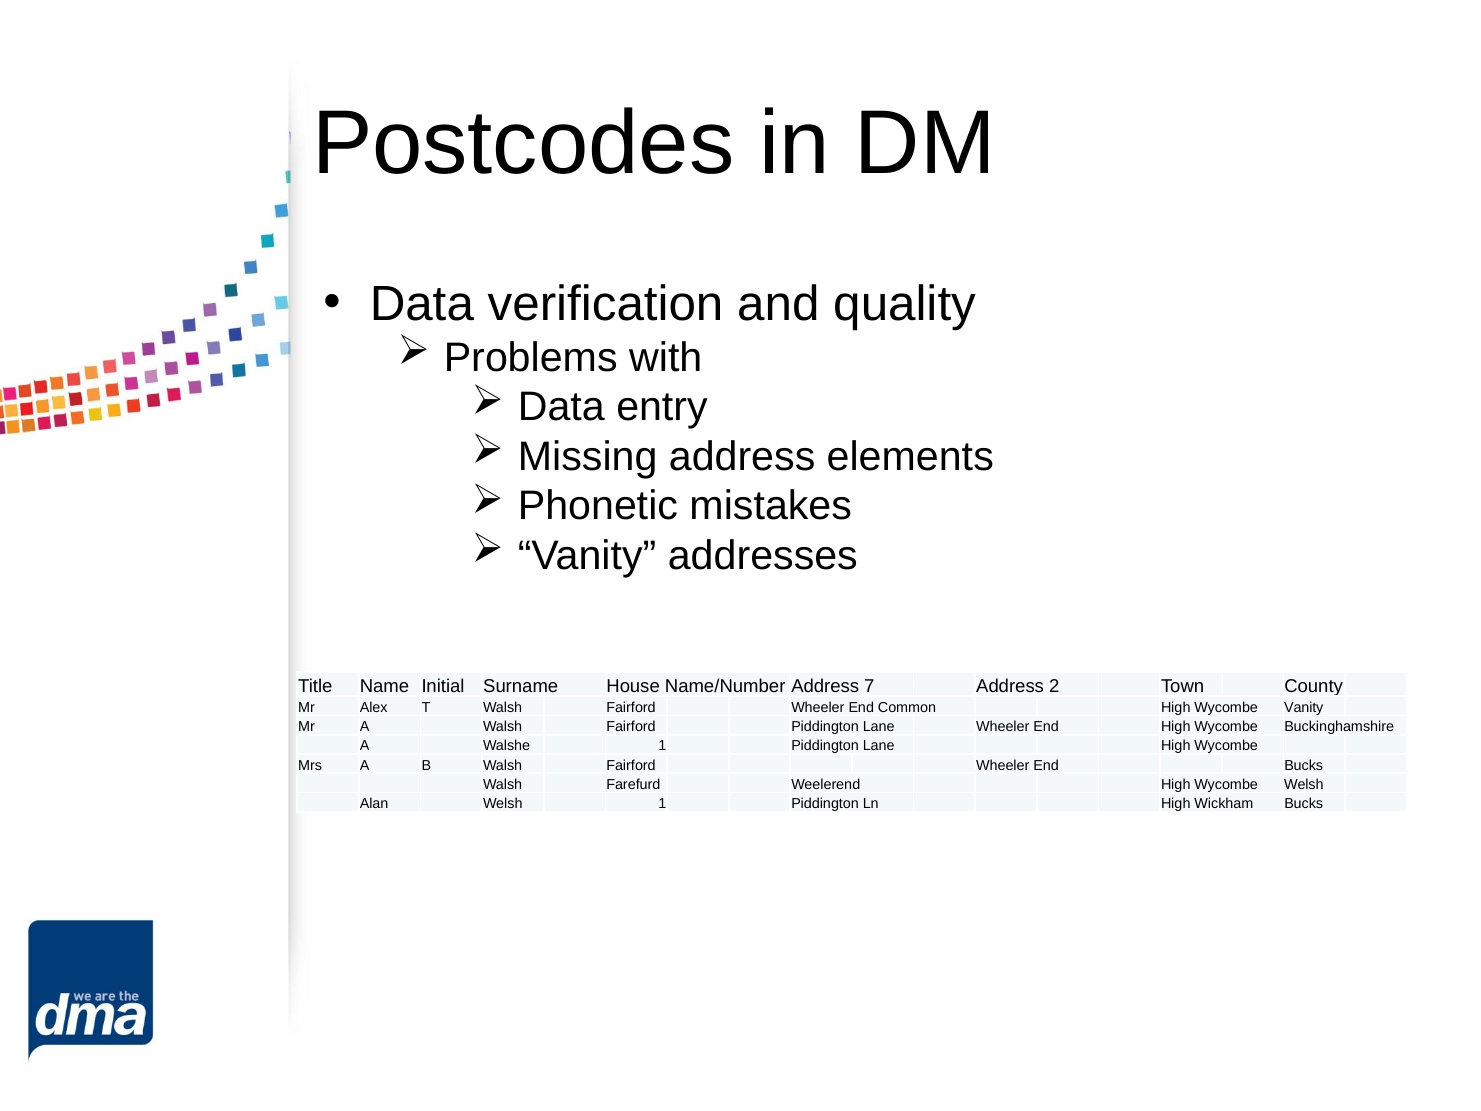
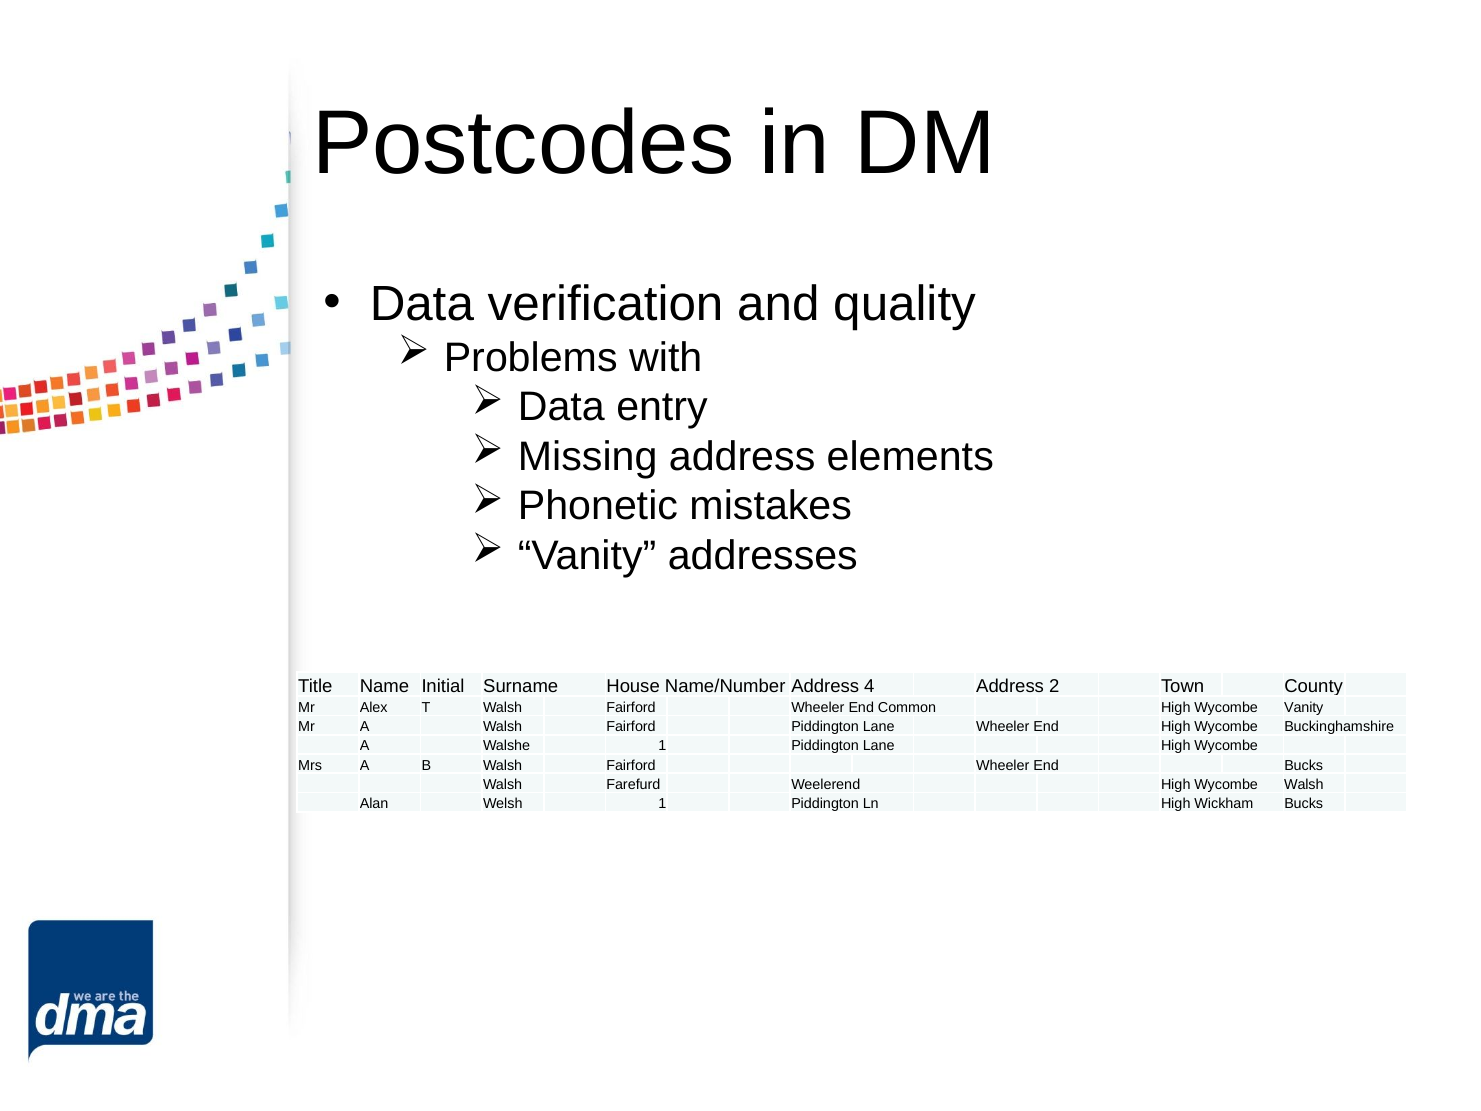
7: 7 -> 4
Wycombe Welsh: Welsh -> Walsh
